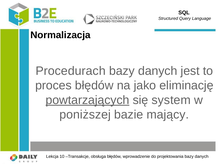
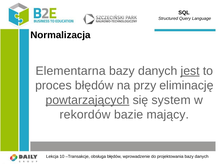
Procedurach: Procedurach -> Elementarna
jest underline: none -> present
jako: jako -> przy
poniższej: poniższej -> rekordów
